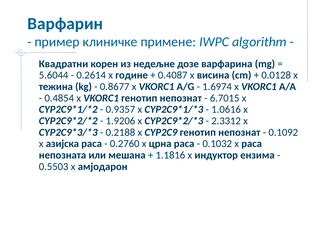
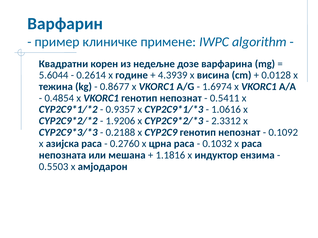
0.4087: 0.4087 -> 4.3939
6.7015: 6.7015 -> 0.5411
